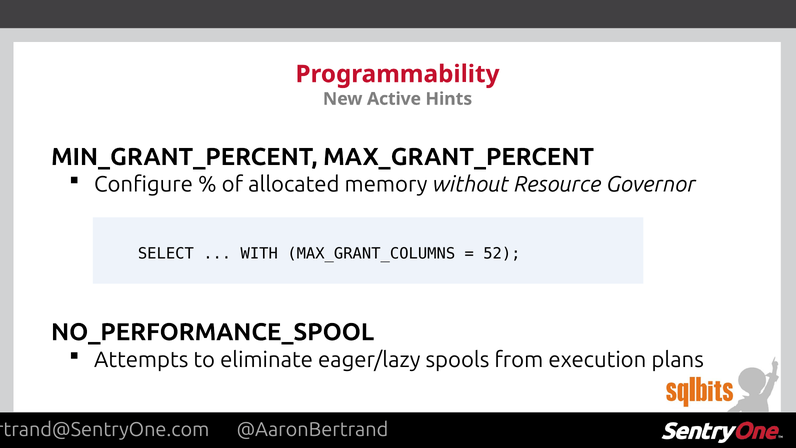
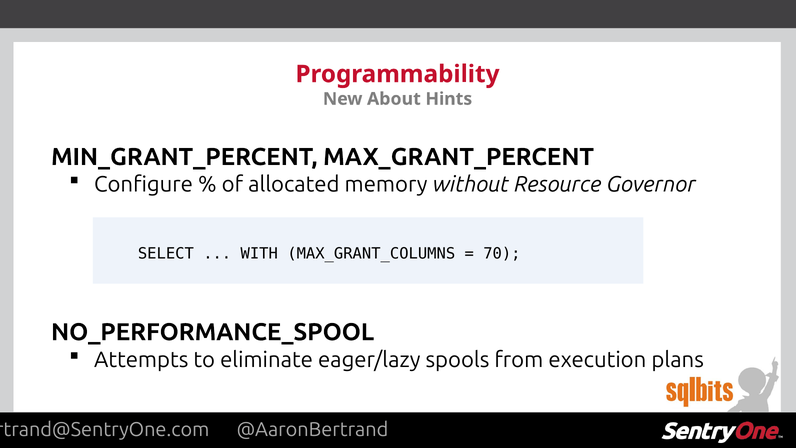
Active: Active -> About
52: 52 -> 70
